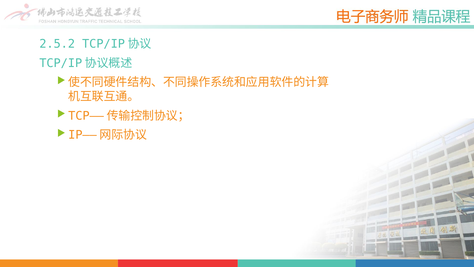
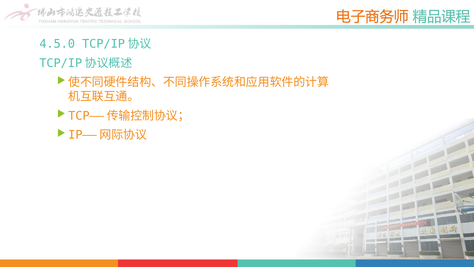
2.5.2: 2.5.2 -> 4.5.0
